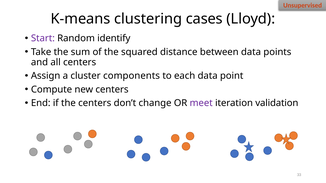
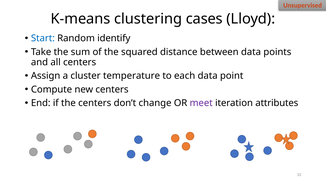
Start colour: purple -> blue
components: components -> temperature
validation: validation -> attributes
